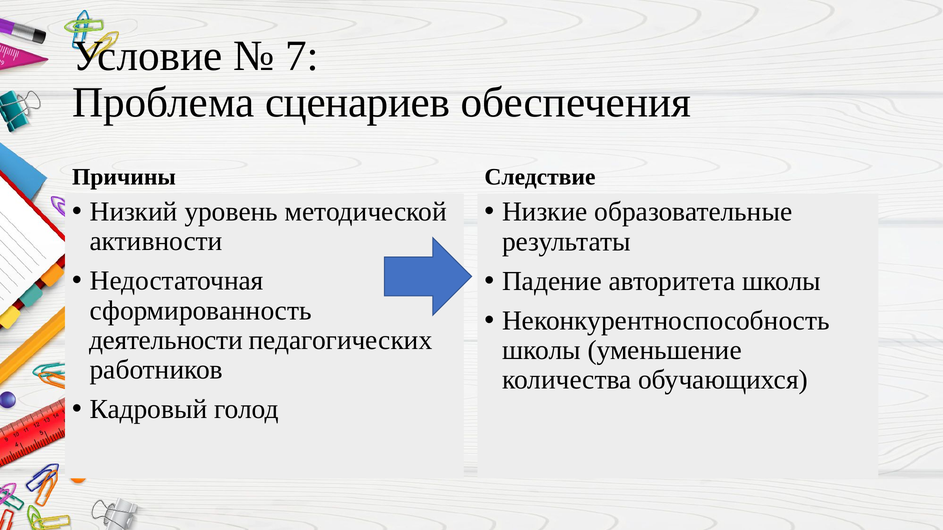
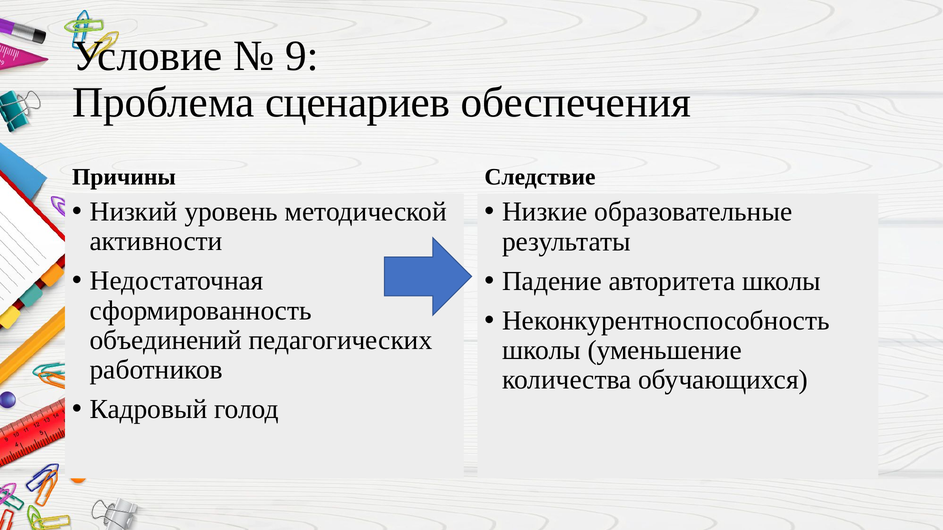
7: 7 -> 9
деятельности: деятельности -> объединений
